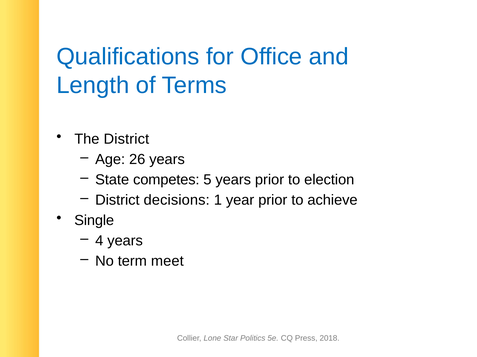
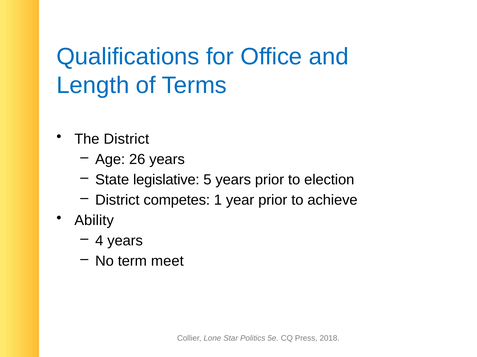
competes: competes -> legislative
decisions: decisions -> competes
Single: Single -> Ability
